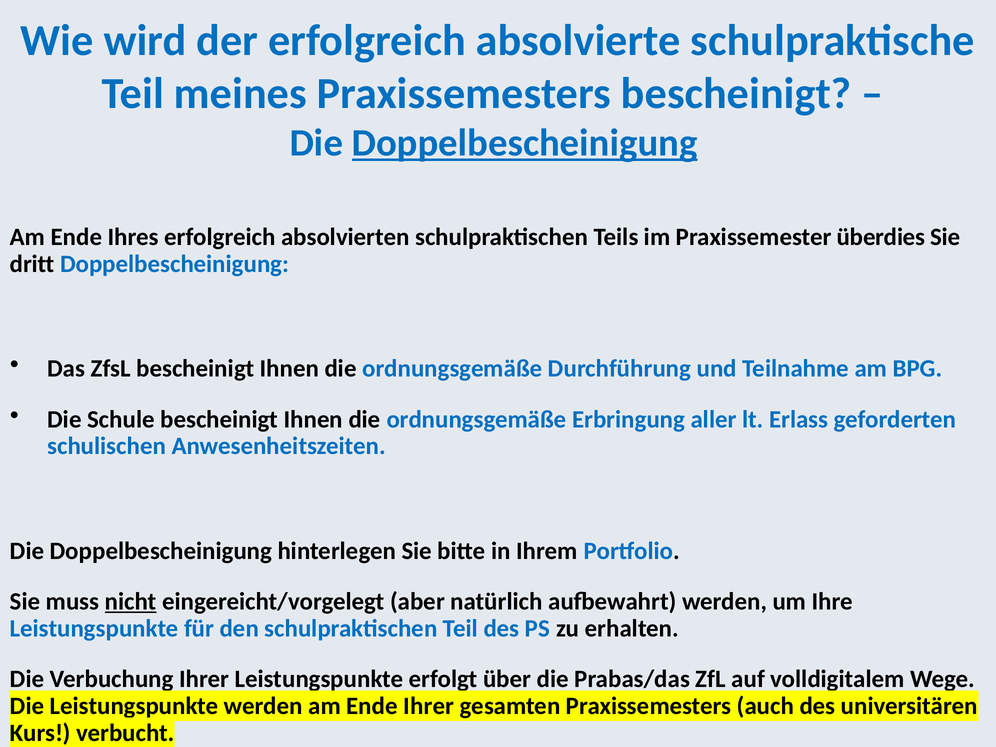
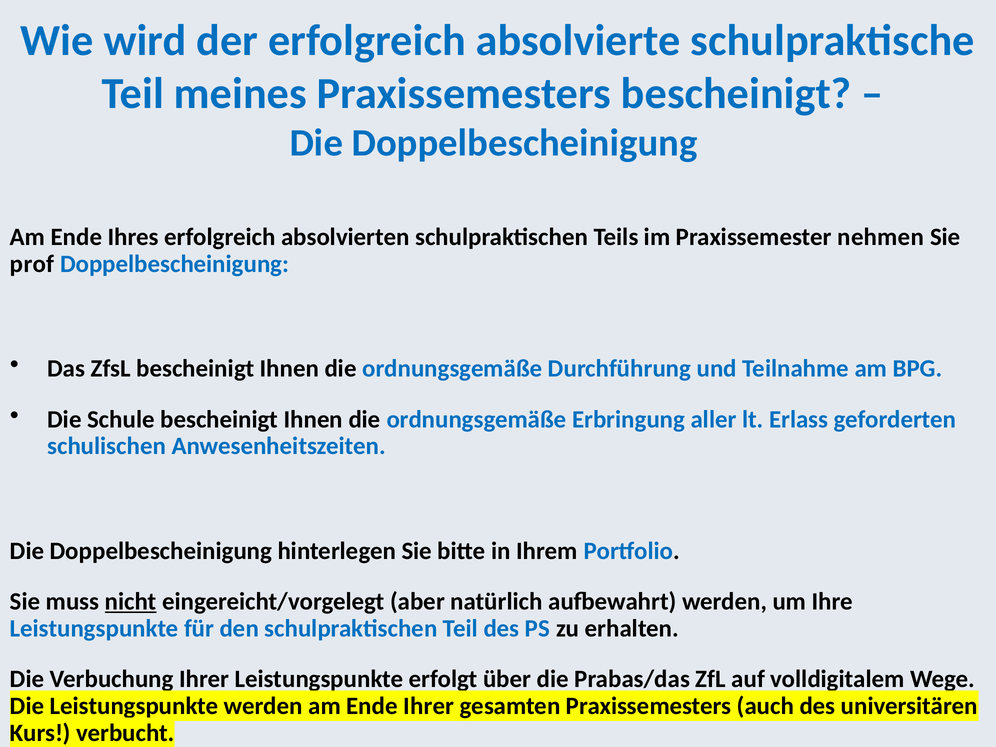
Doppelbescheinigung at (525, 143) underline: present -> none
überdies: überdies -> nehmen
dritt: dritt -> prof
